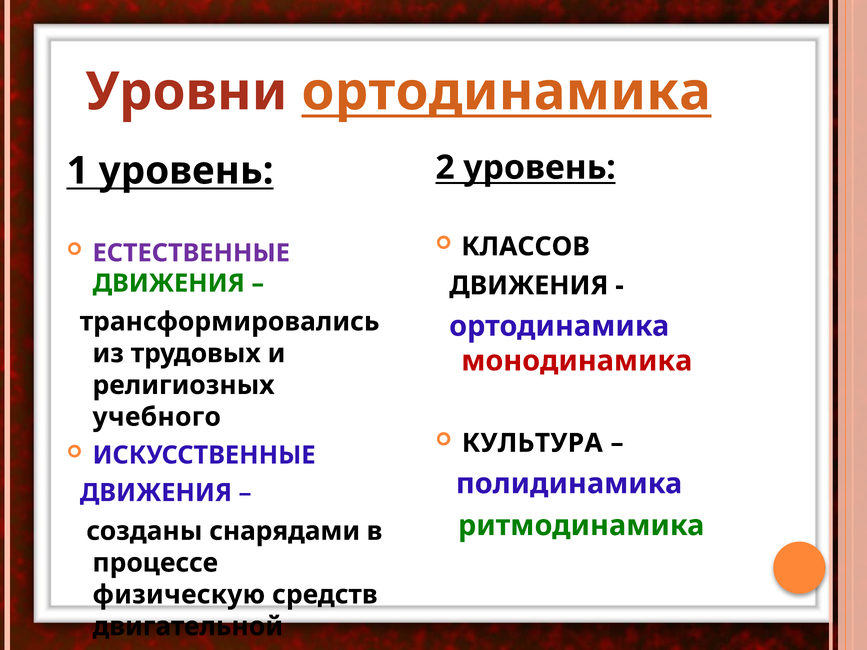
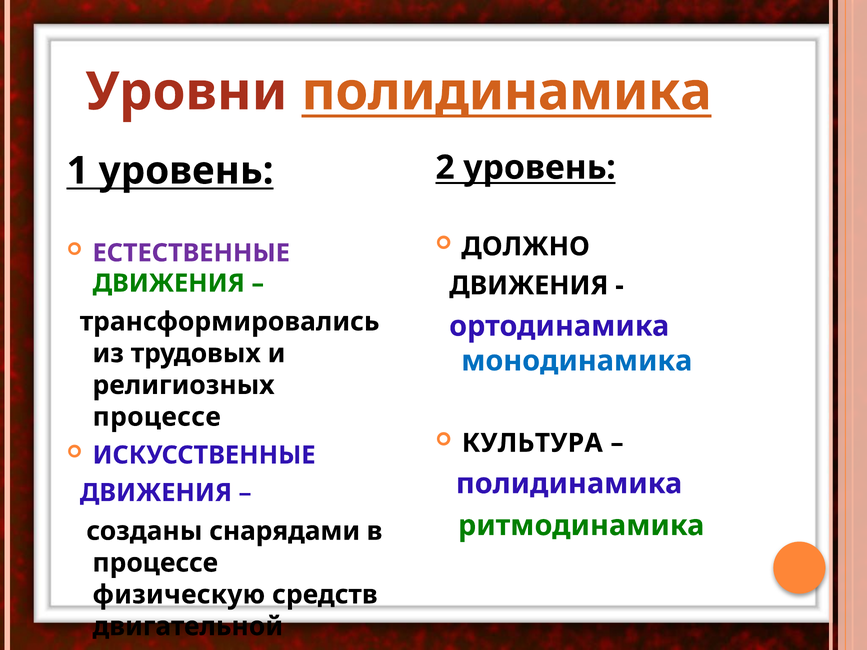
Уровни ортодинамика: ортодинамика -> полидинамика
КЛАССОВ: КЛАССОВ -> ДОЛЖНО
монодинамика colour: red -> blue
учебного at (157, 417): учебного -> процессе
